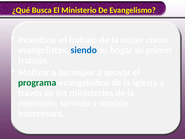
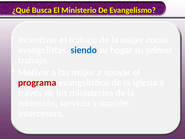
programa colour: green -> red
